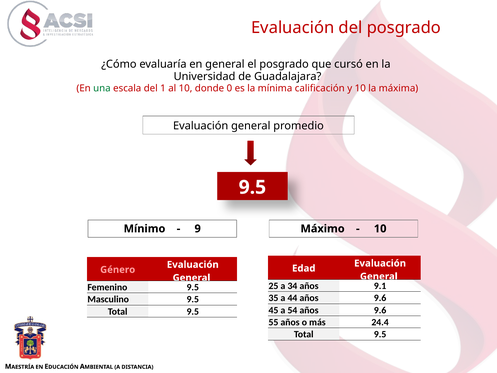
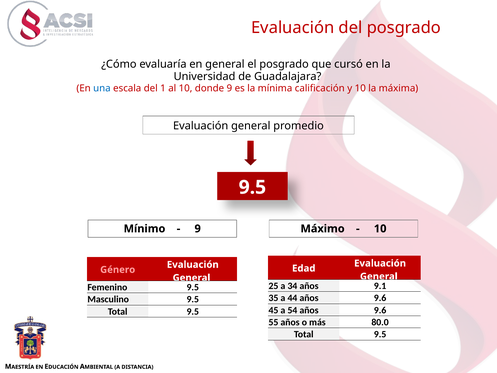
una colour: green -> blue
donde 0: 0 -> 9
24.4: 24.4 -> 80.0
